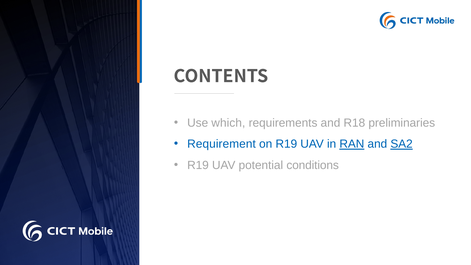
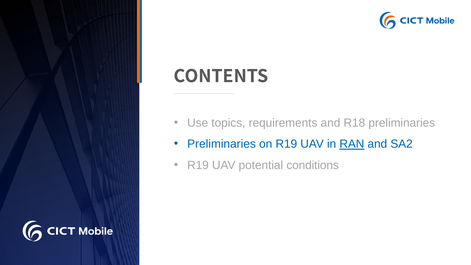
which: which -> topics
Requirement at (222, 144): Requirement -> Preliminaries
SA2 underline: present -> none
